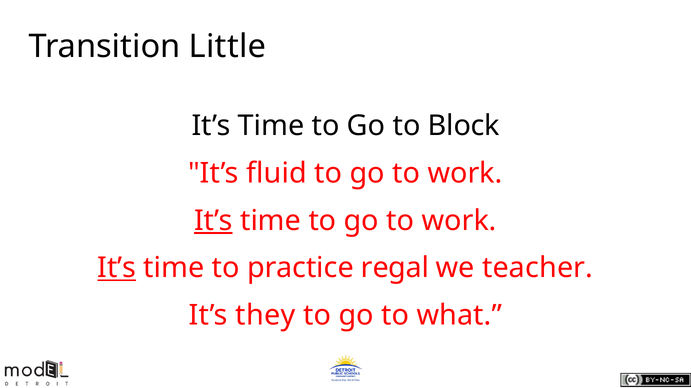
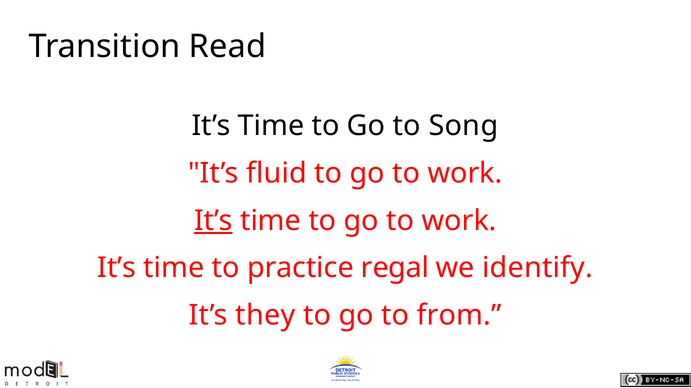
Little: Little -> Read
Block: Block -> Song
It’s at (117, 268) underline: present -> none
teacher: teacher -> identify
what: what -> from
